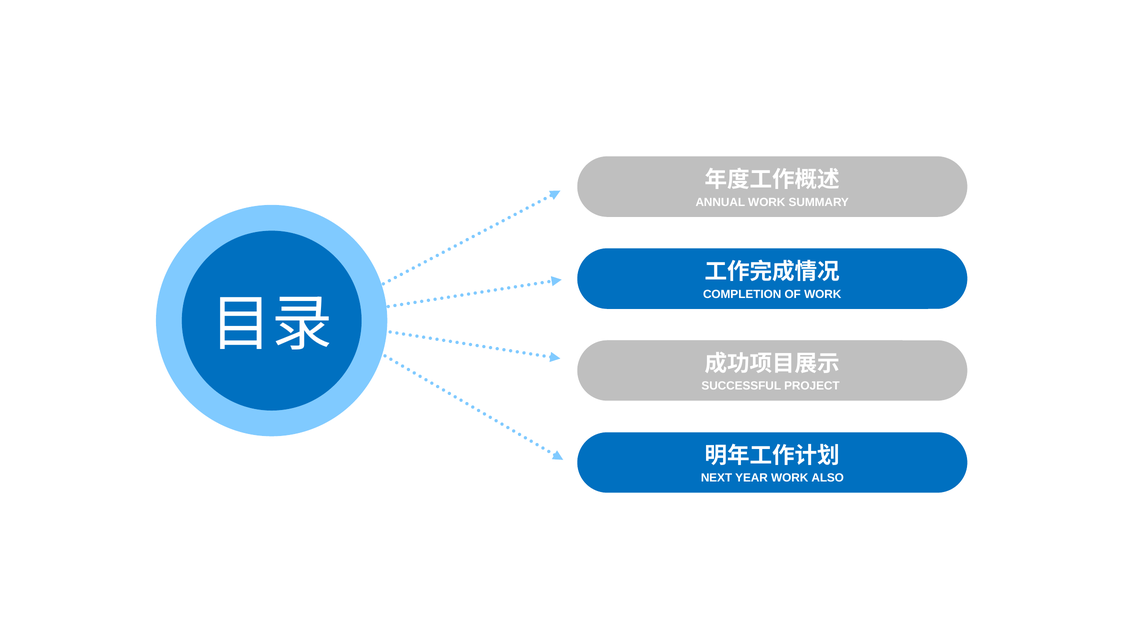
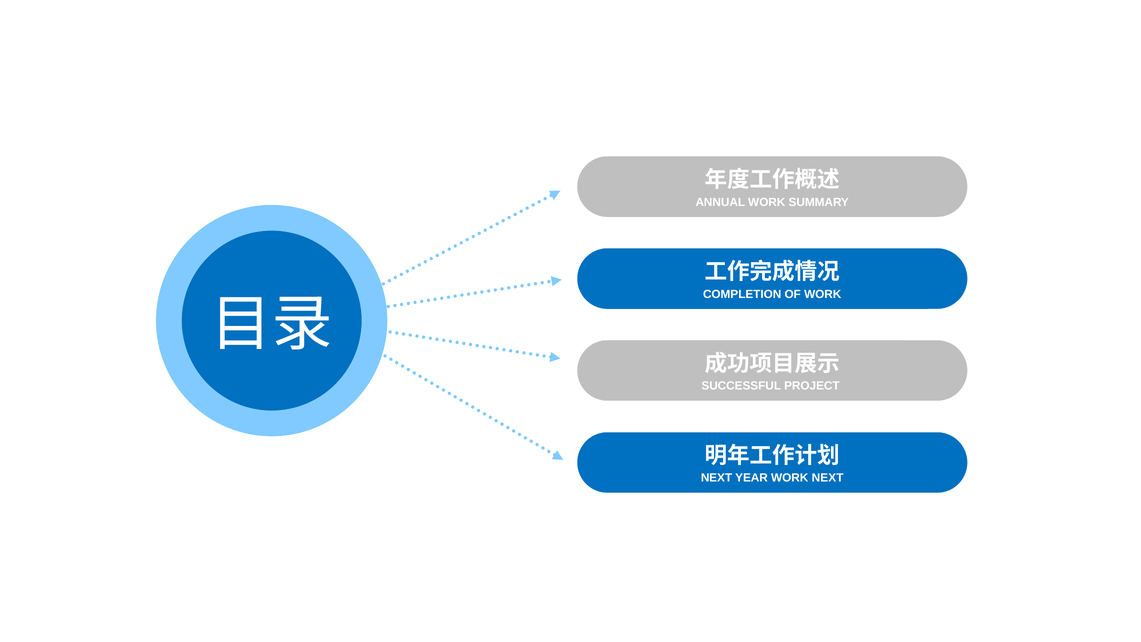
WORK ALSO: ALSO -> NEXT
